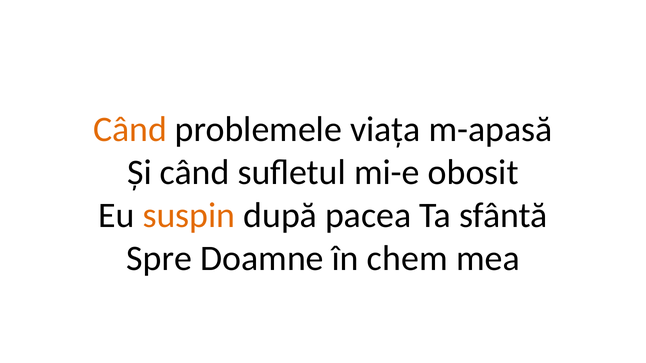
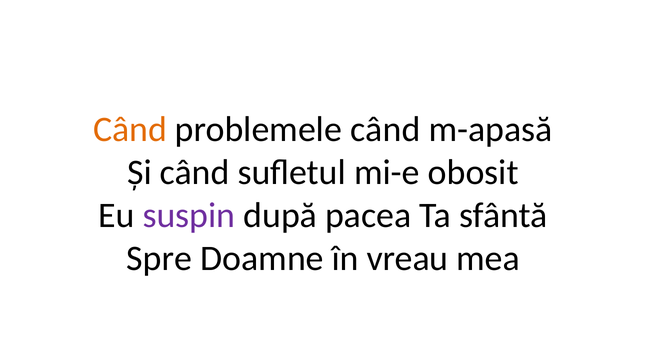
problemele viața: viața -> când
suspin colour: orange -> purple
chem: chem -> vreau
